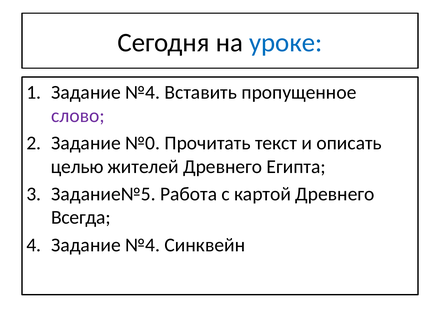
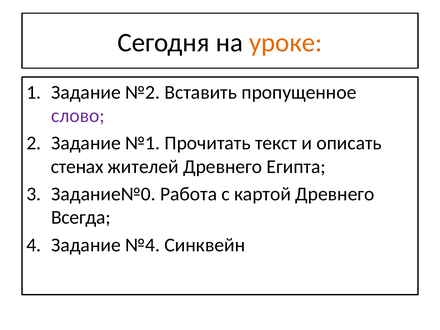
уроке colour: blue -> orange
№4 at (143, 92): №4 -> №2
№0: №0 -> №1
целью: целью -> стенах
Задание№5: Задание№5 -> Задание№0
